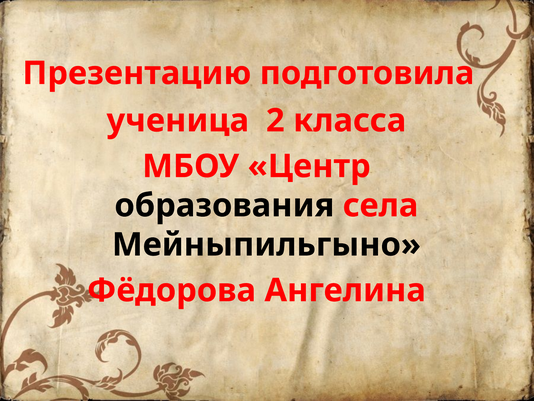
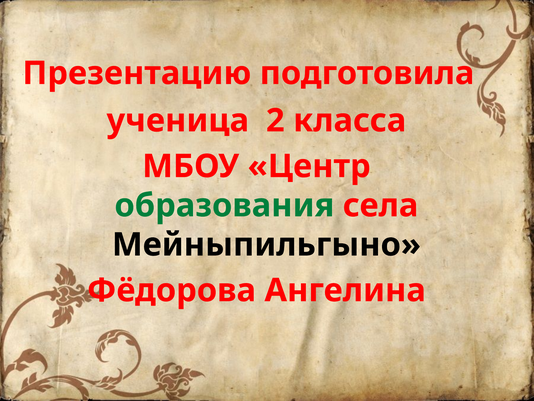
образования colour: black -> green
